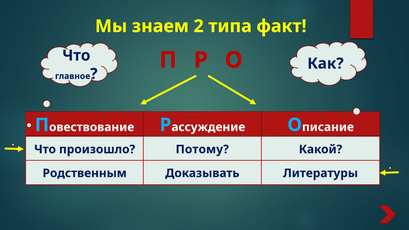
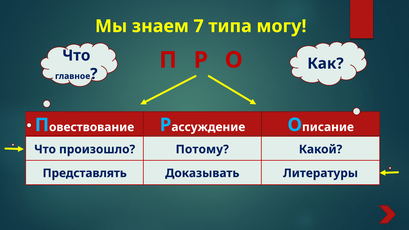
2: 2 -> 7
факт: факт -> могу
Родственным: Родственным -> Представлять
